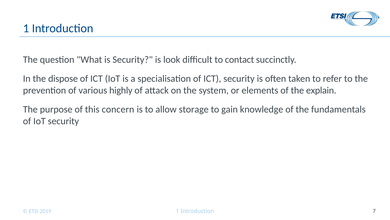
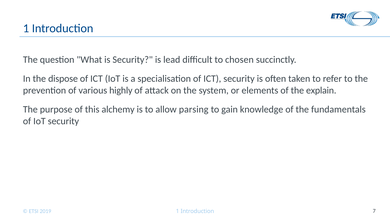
look: look -> lead
contact: contact -> chosen
concern: concern -> alchemy
storage: storage -> parsing
